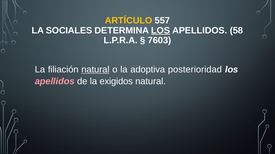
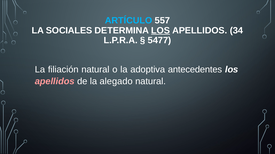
ARTÍCULO colour: yellow -> light blue
58: 58 -> 34
7603: 7603 -> 5477
natural at (95, 70) underline: present -> none
posterioridad: posterioridad -> antecedentes
exigidos: exigidos -> alegado
